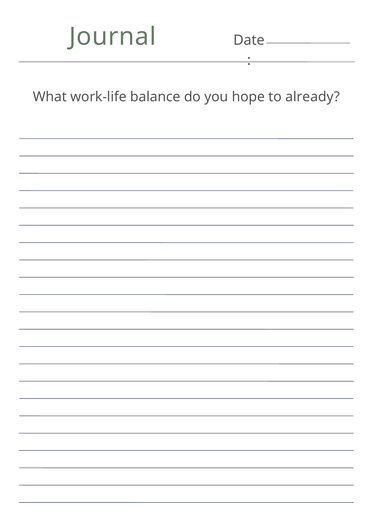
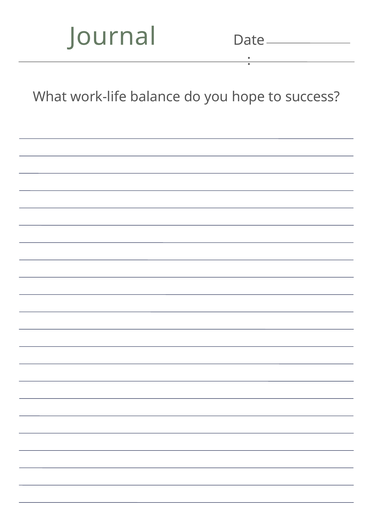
already: already -> success
